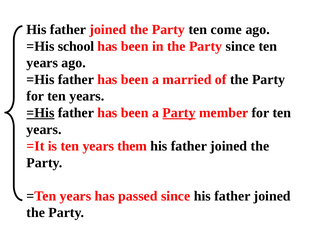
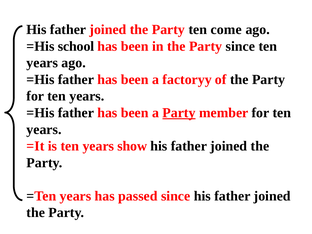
married: married -> factoryy
=His at (40, 113) underline: present -> none
them: them -> show
